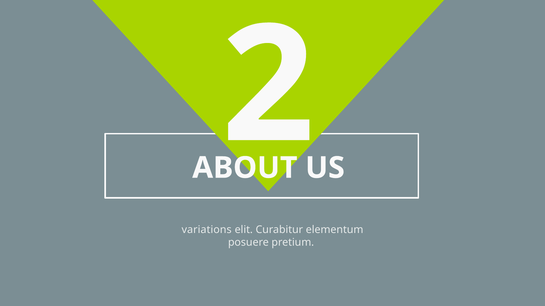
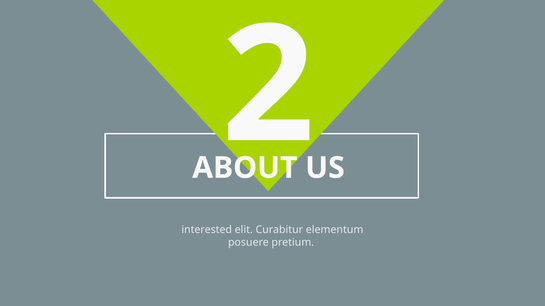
variations: variations -> interested
